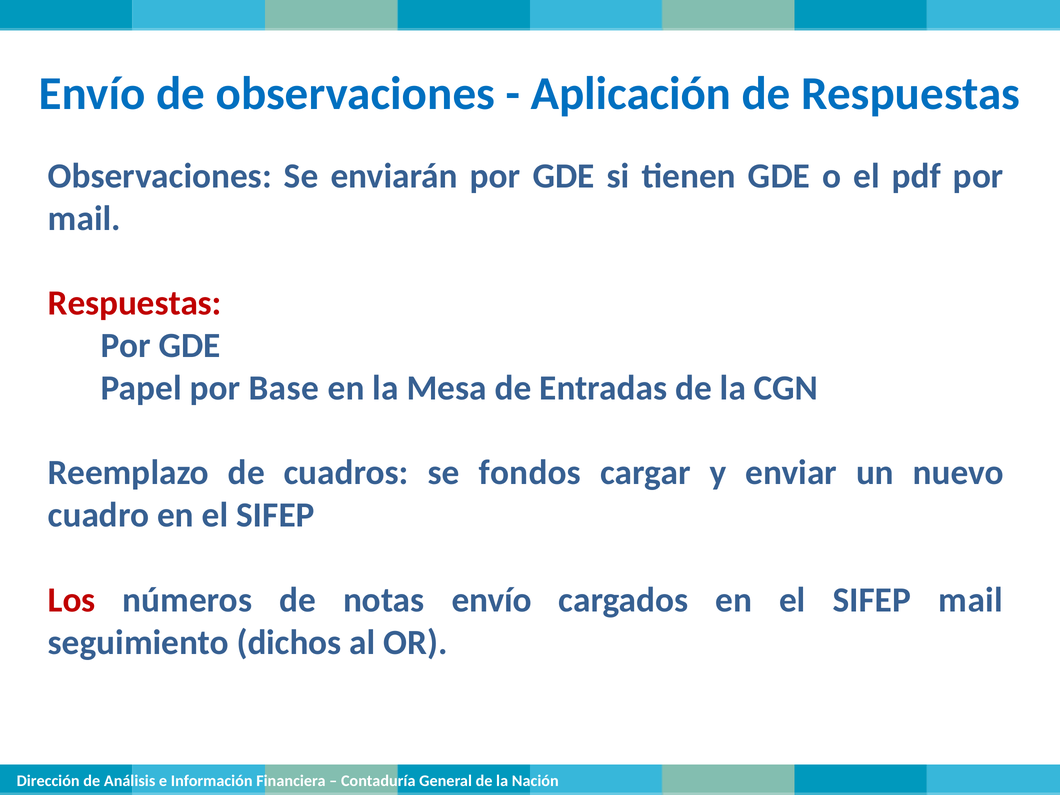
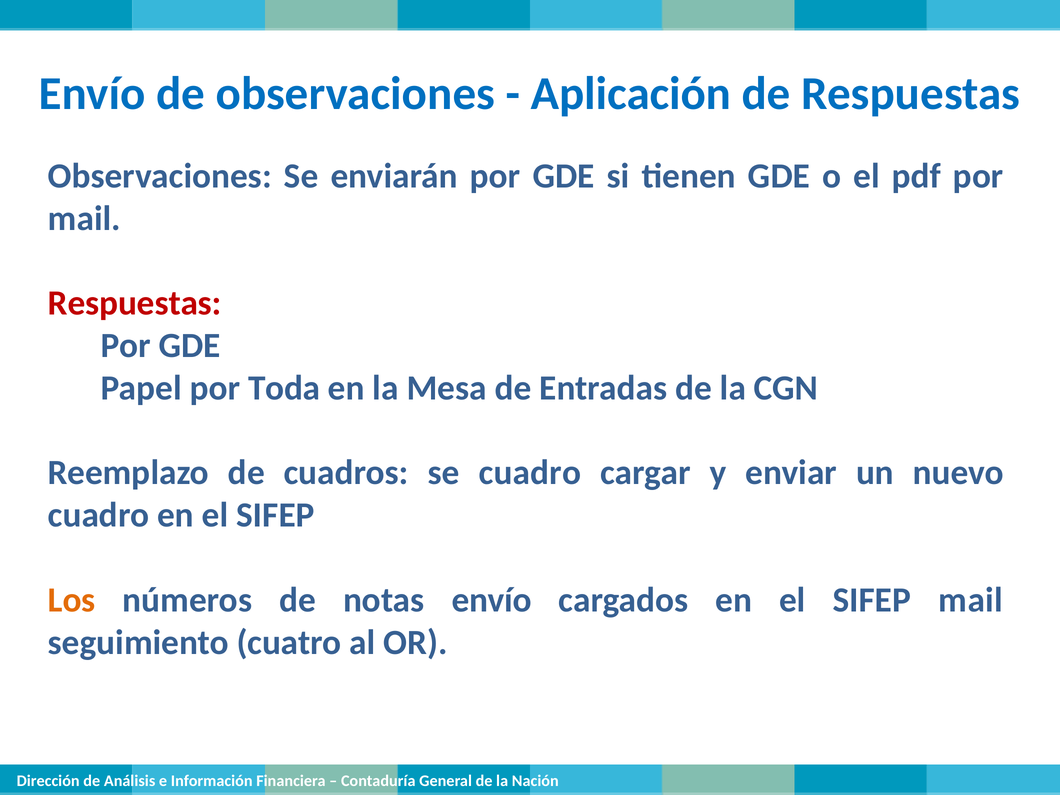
Base: Base -> Toda
se fondos: fondos -> cuadro
Los colour: red -> orange
dichos: dichos -> cuatro
